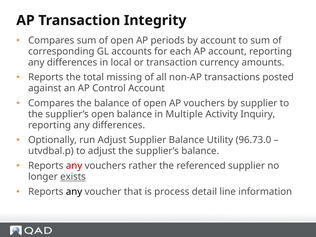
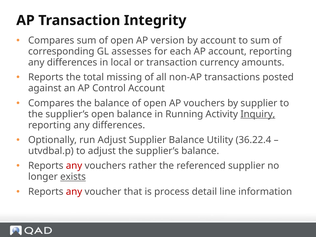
periods: periods -> version
accounts: accounts -> assesses
Multiple: Multiple -> Running
Inquiry underline: none -> present
96.73.0: 96.73.0 -> 36.22.4
any at (74, 192) colour: black -> red
